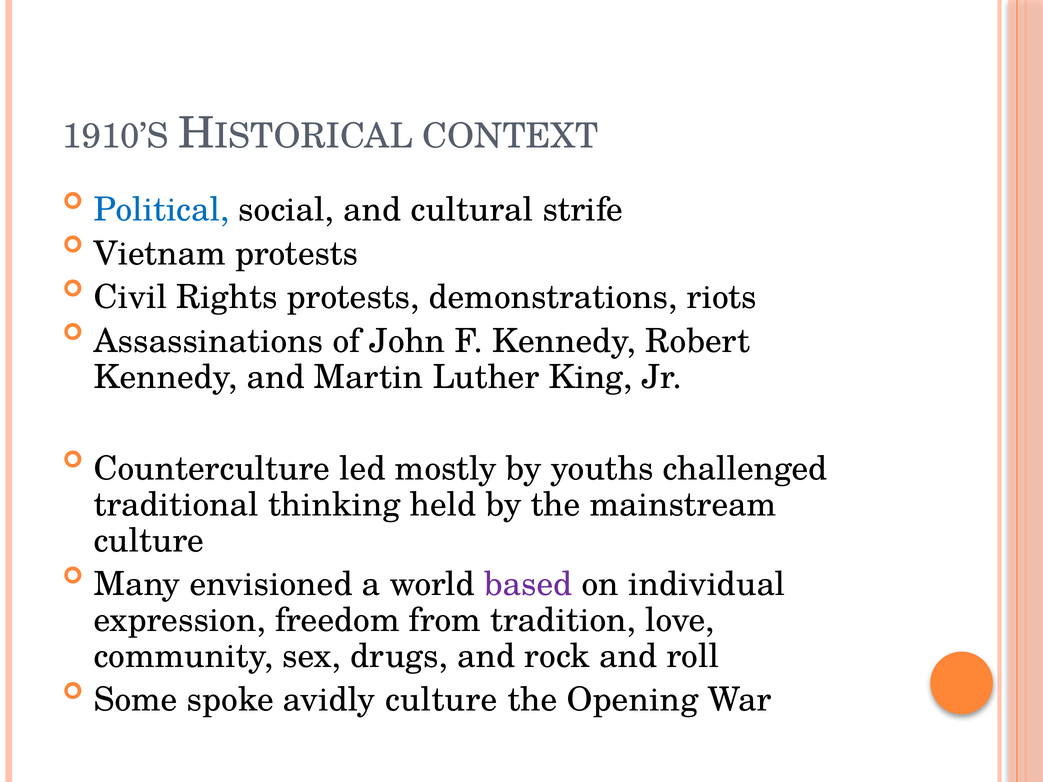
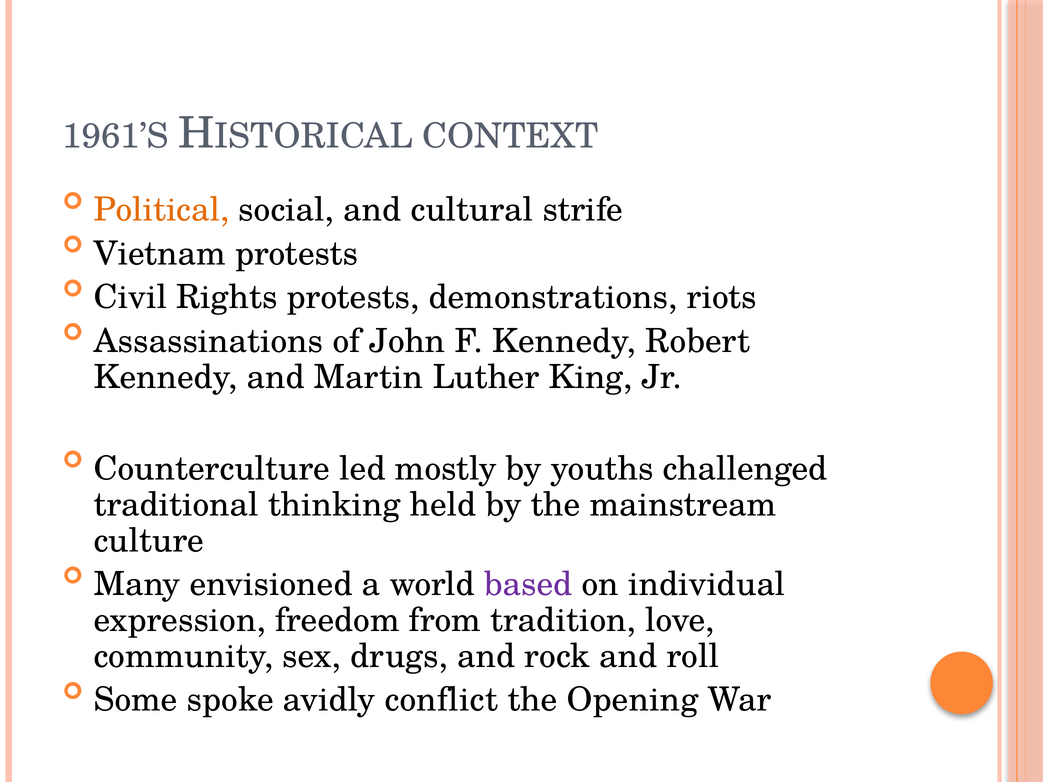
1910’S: 1910’S -> 1961’S
Political colour: blue -> orange
avidly culture: culture -> conflict
